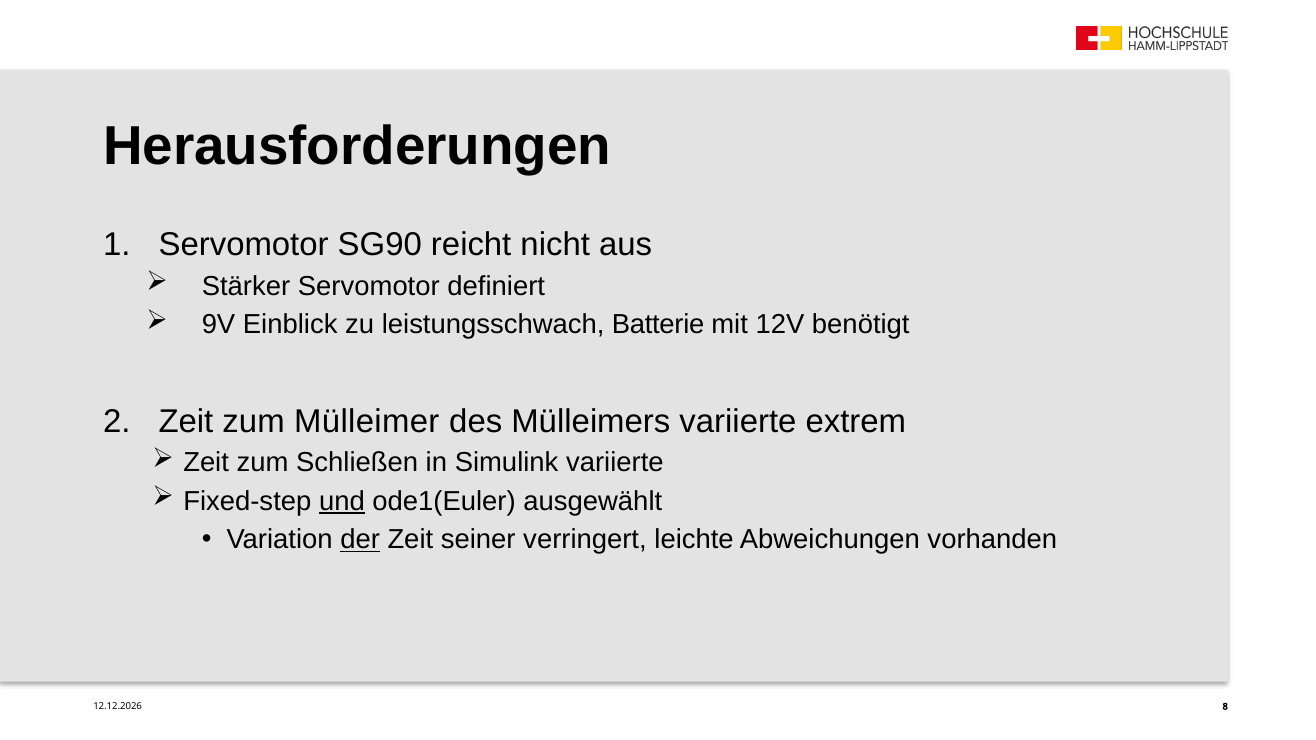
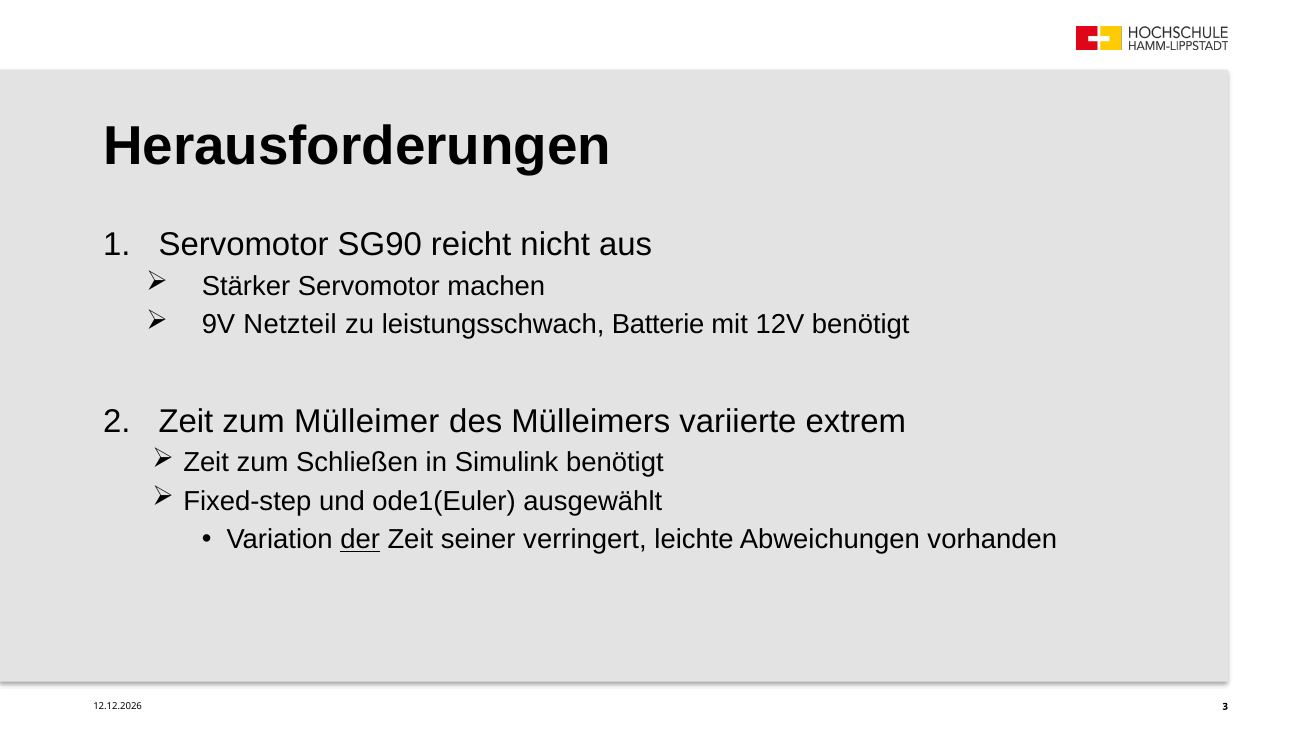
definiert: definiert -> machen
Einblick: Einblick -> Netzteil
Simulink variierte: variierte -> benötigt
und underline: present -> none
8: 8 -> 3
